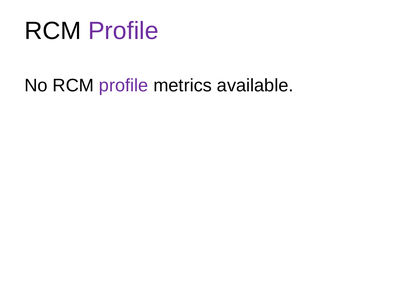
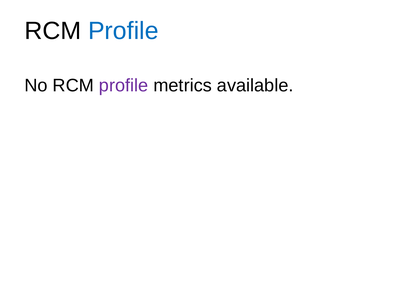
Profile at (123, 31) colour: purple -> blue
